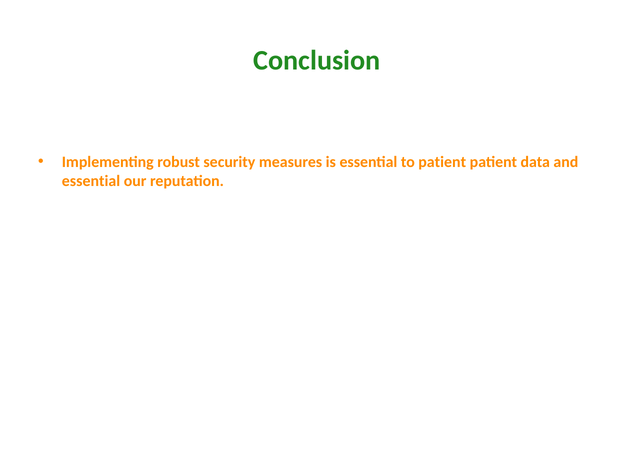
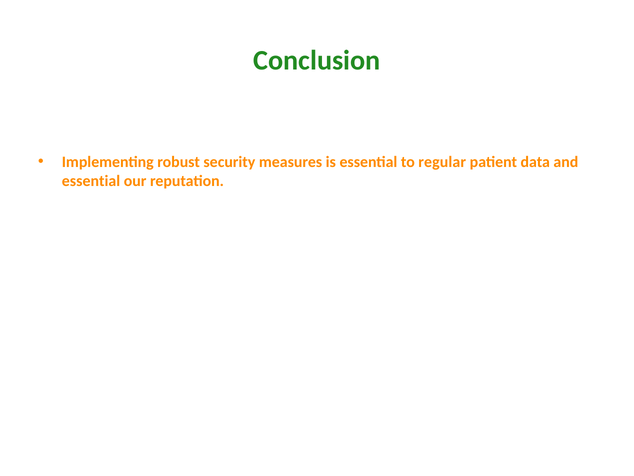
to patient: patient -> regular
